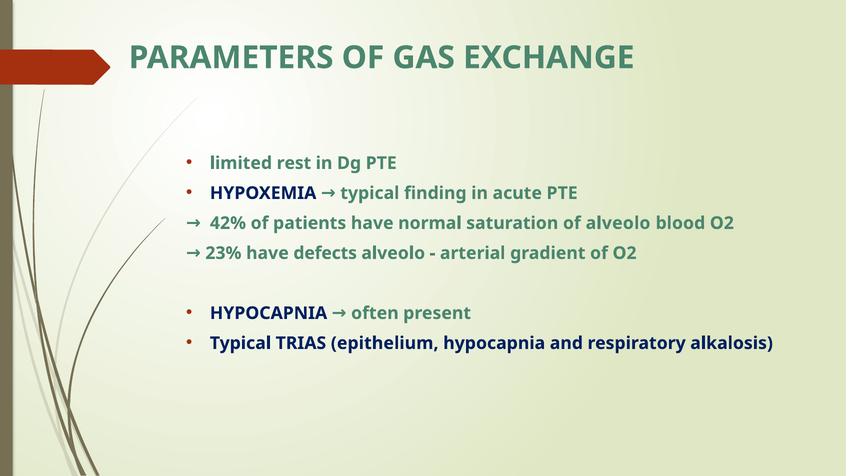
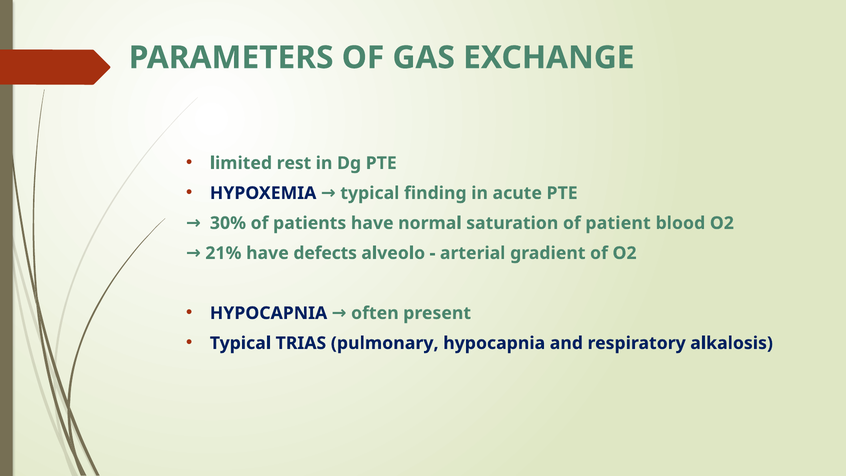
42%: 42% -> 30%
of alveolo: alveolo -> patient
23%: 23% -> 21%
epithelium: epithelium -> pulmonary
